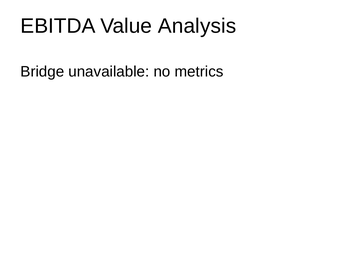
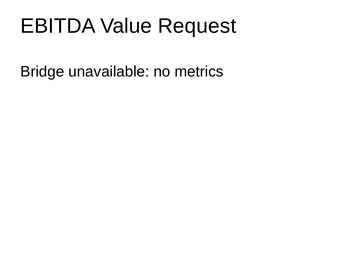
Analysis: Analysis -> Request
